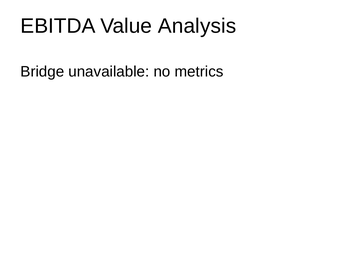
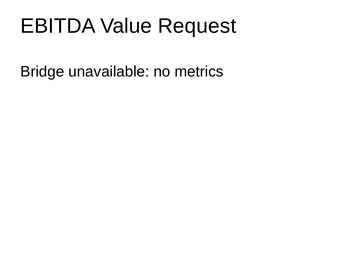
Analysis: Analysis -> Request
